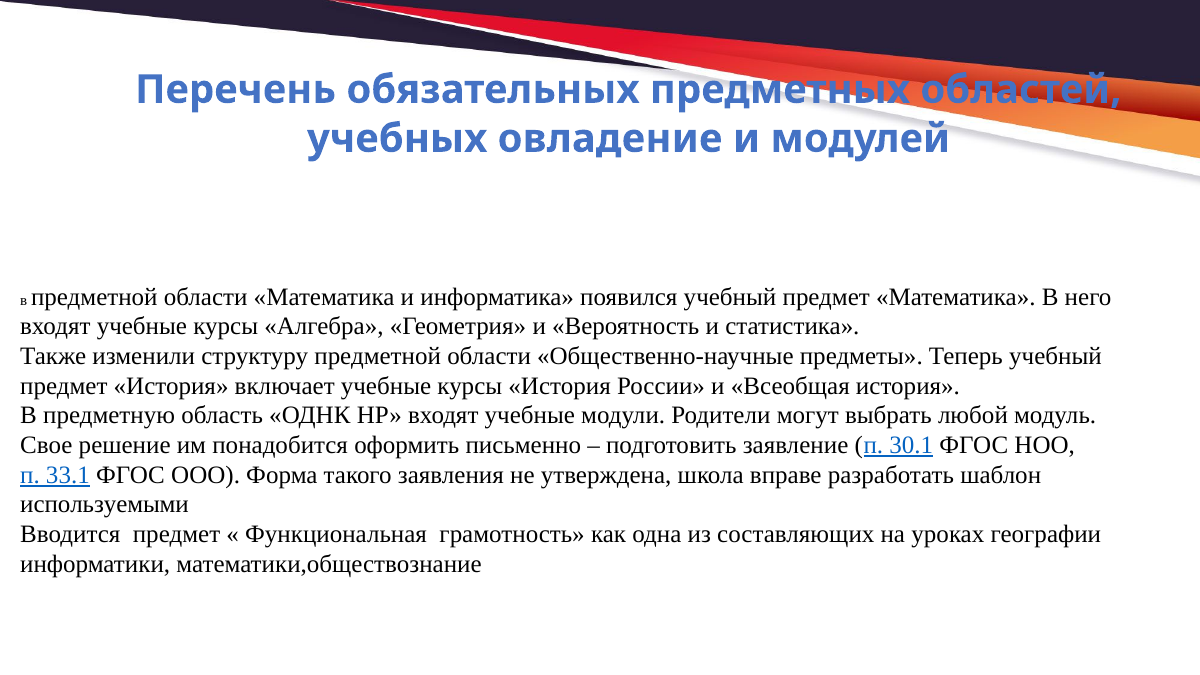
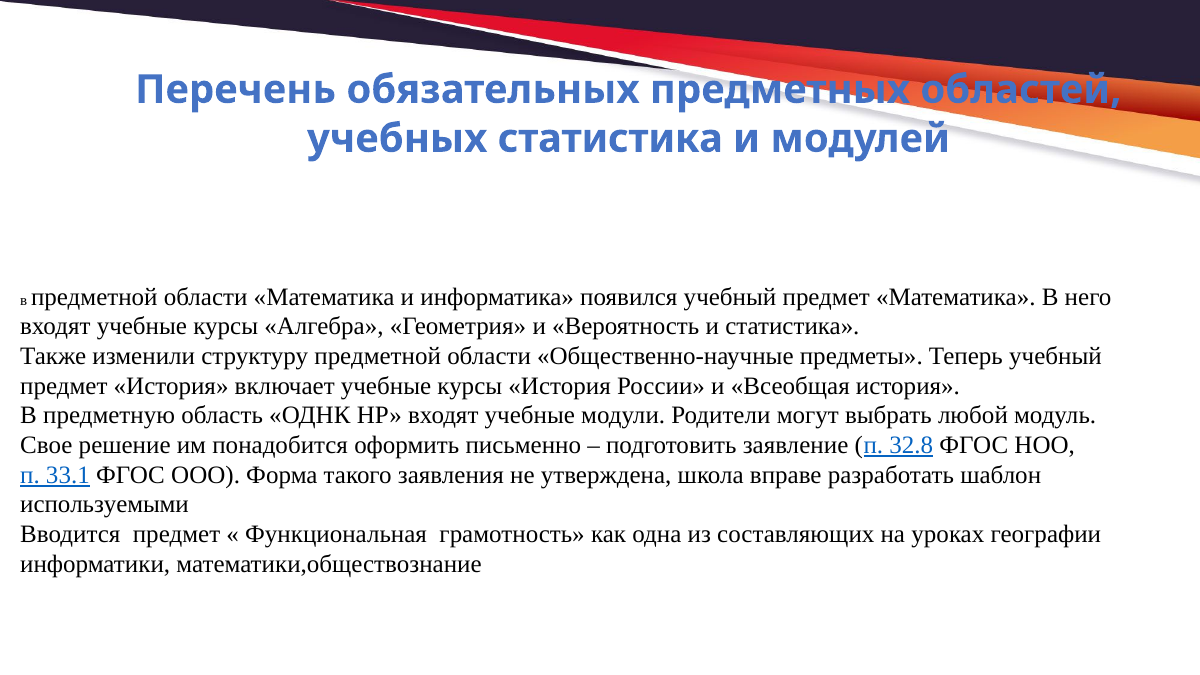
учебных овладение: овладение -> статистика
30.1: 30.1 -> 32.8
